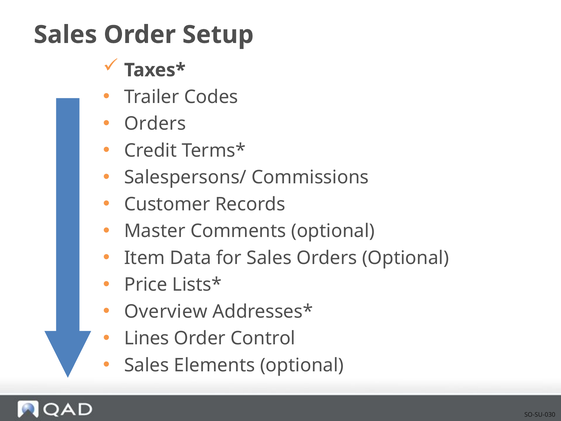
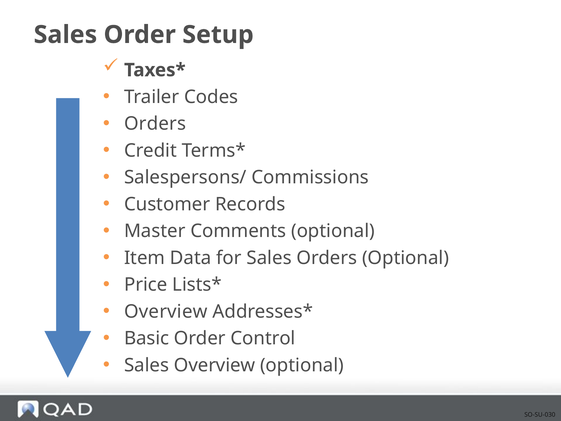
Lines: Lines -> Basic
Sales Elements: Elements -> Overview
